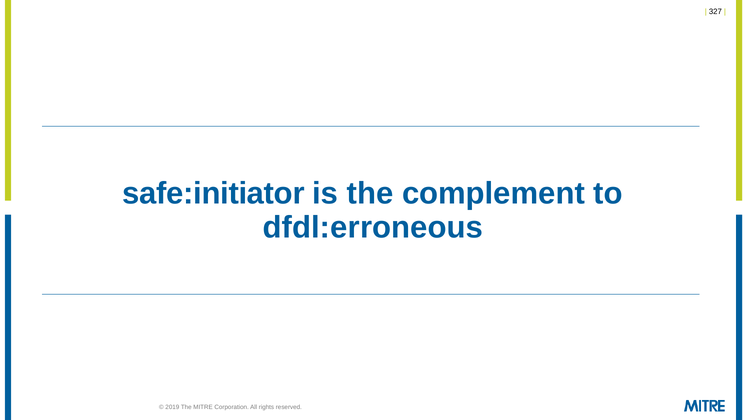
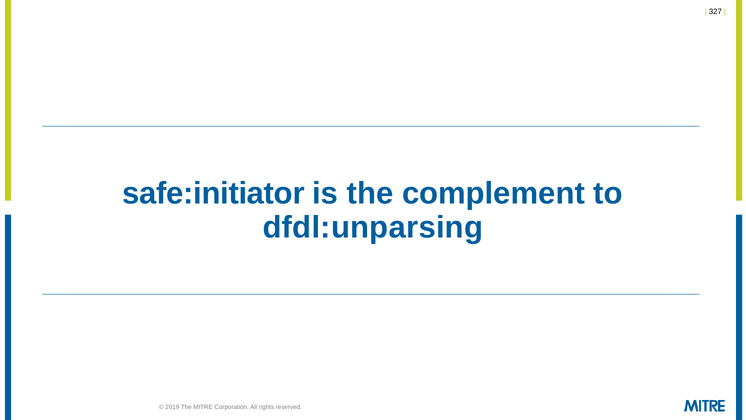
dfdl:erroneous: dfdl:erroneous -> dfdl:unparsing
